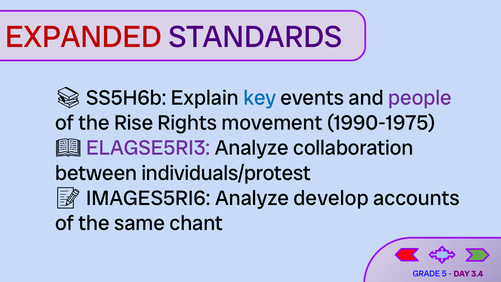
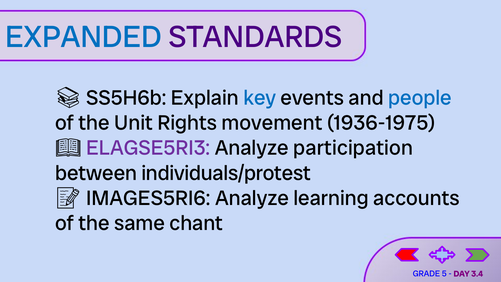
EXPANDED colour: red -> blue
people colour: purple -> blue
Rise: Rise -> Unit
1990-1975: 1990-1975 -> 1936-1975
collaboration: collaboration -> participation
develop: develop -> learning
